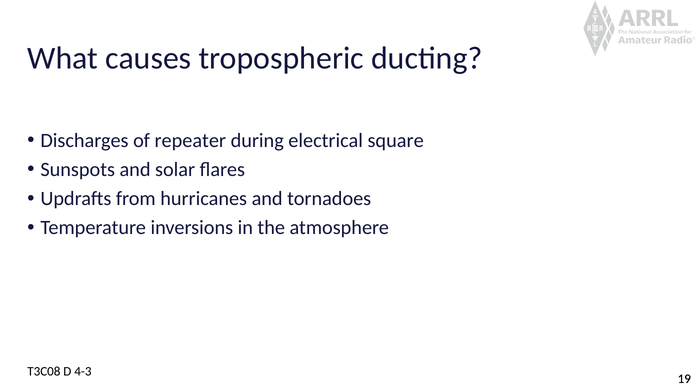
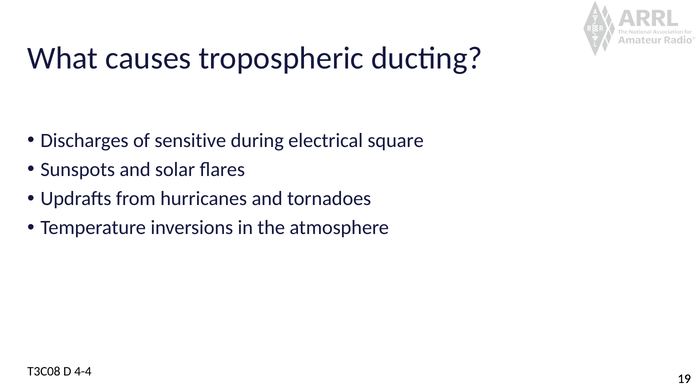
repeater: repeater -> sensitive
4-3: 4-3 -> 4-4
